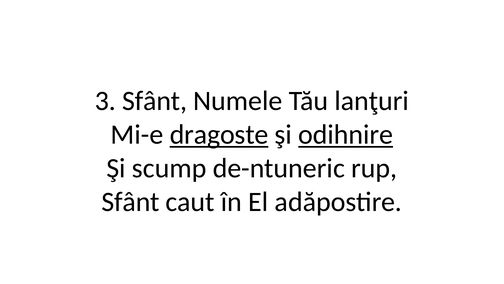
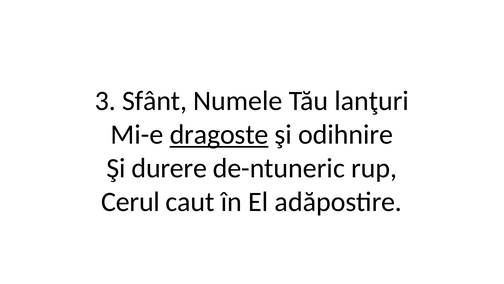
odihnire underline: present -> none
scump: scump -> durere
Sfânt at (131, 202): Sfânt -> Cerul
